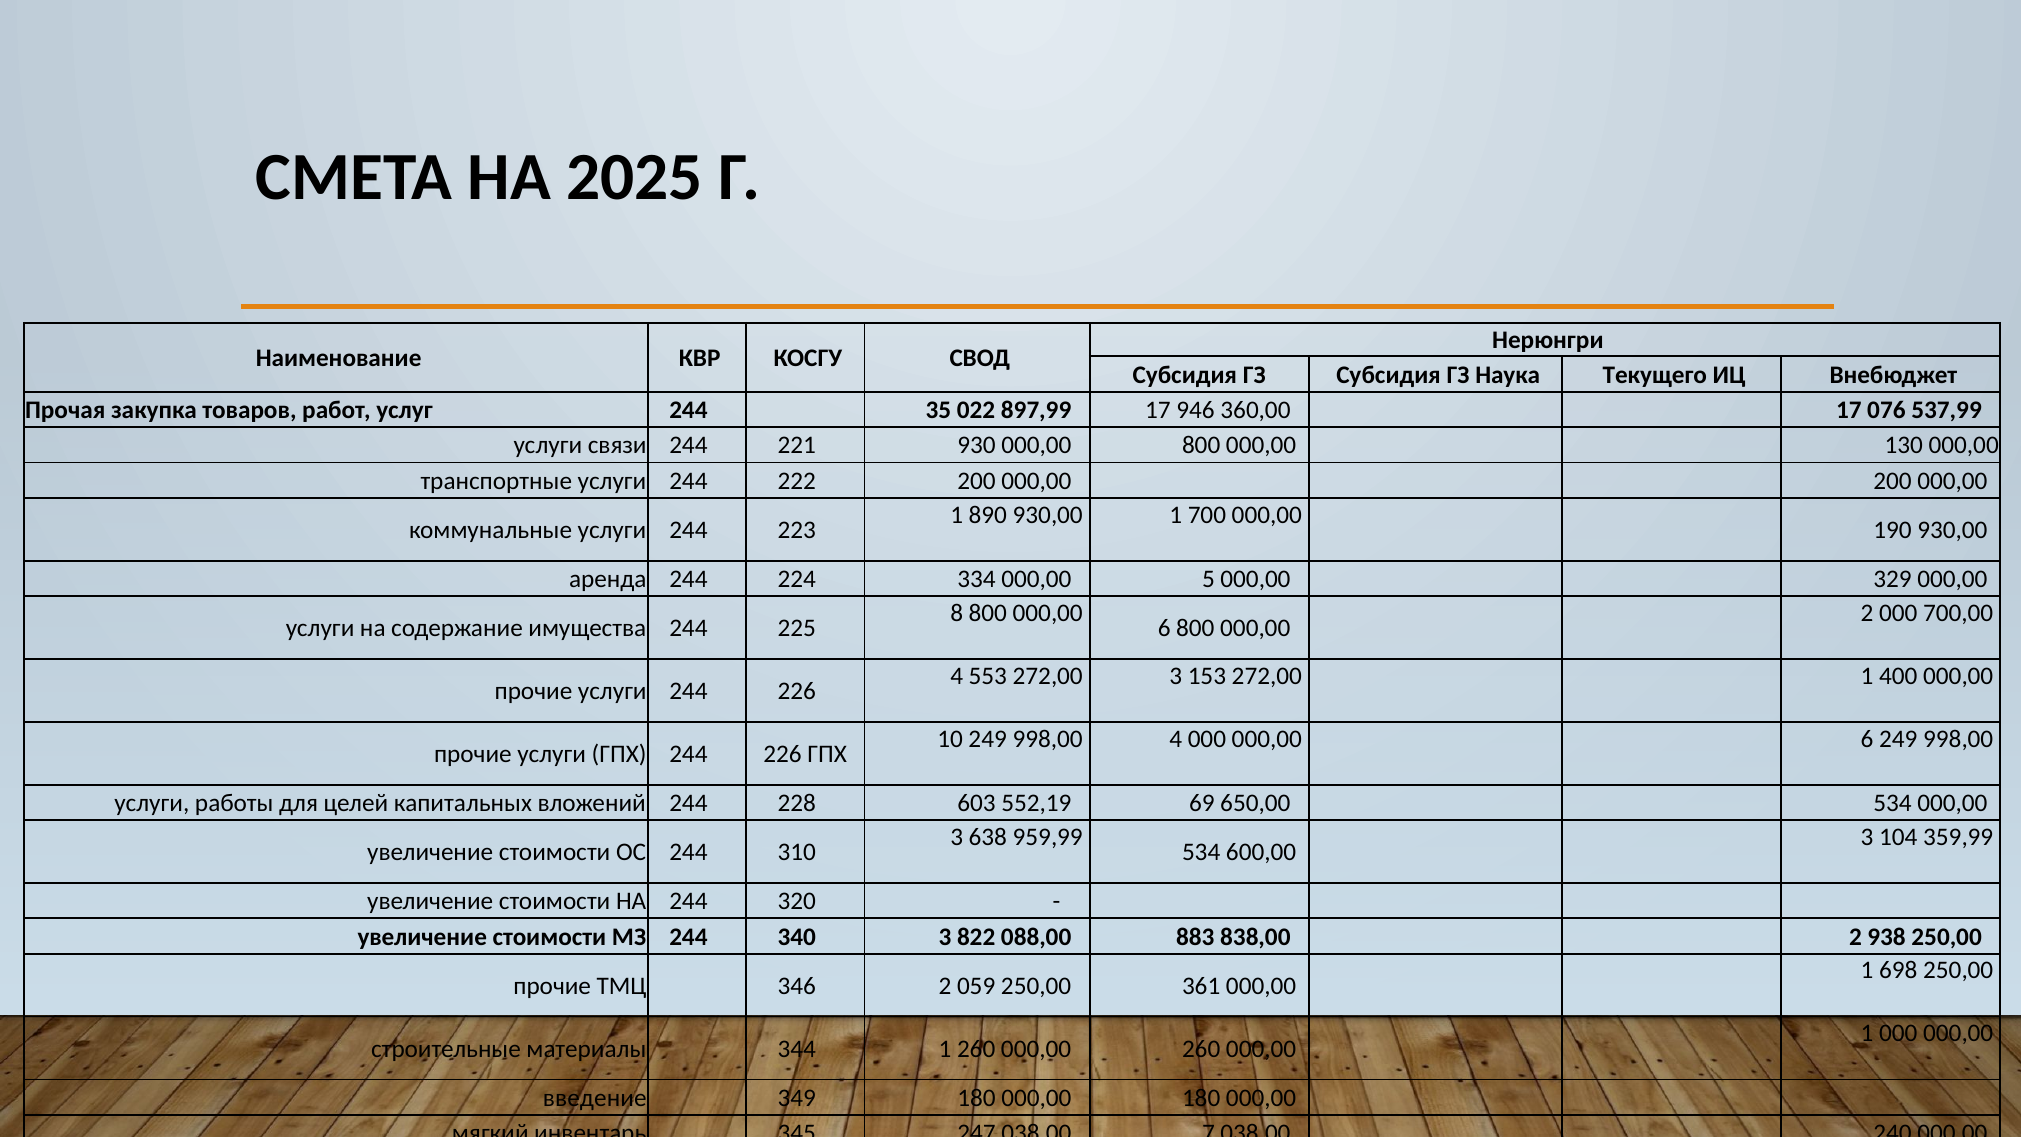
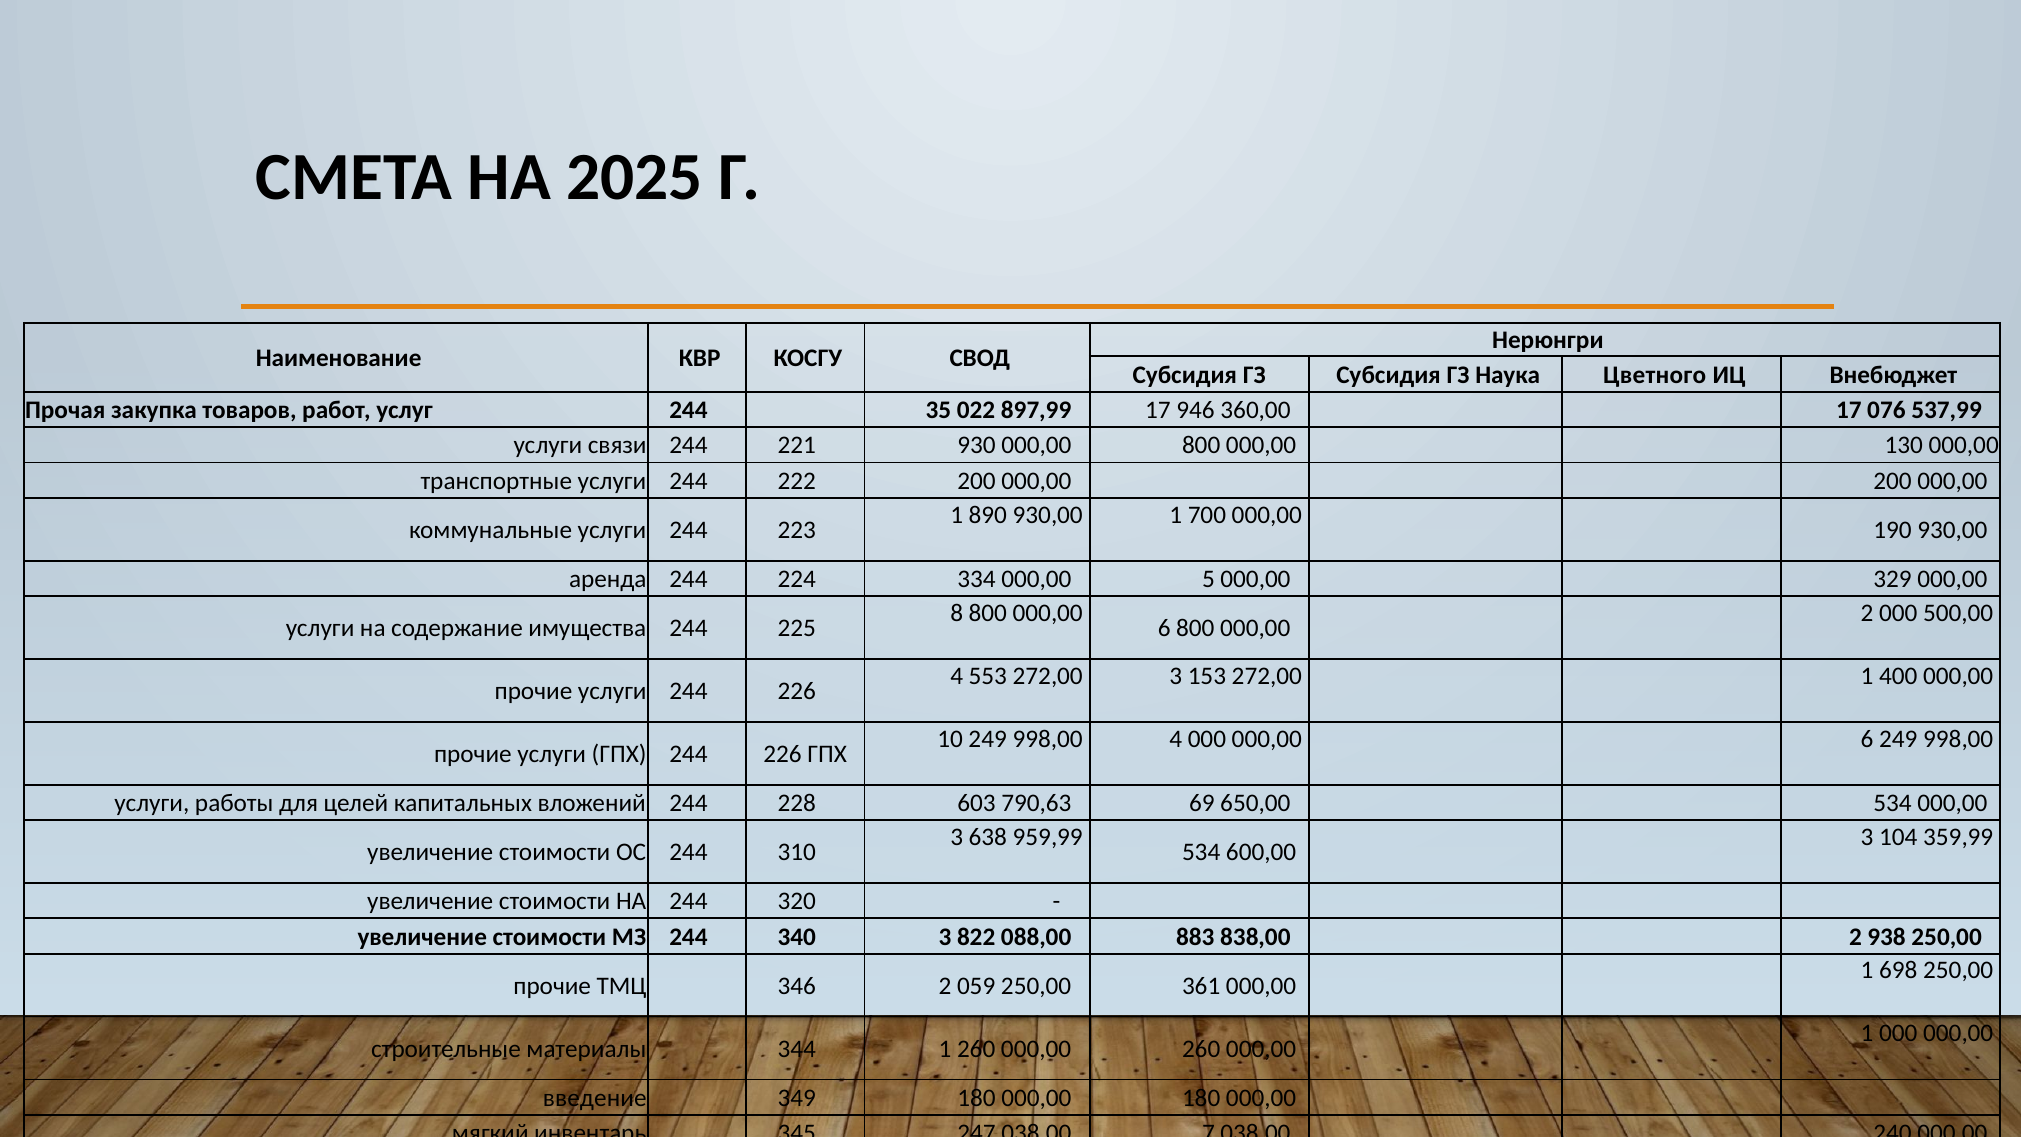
Текущего: Текущего -> Цветного
700,00: 700,00 -> 500,00
552,19: 552,19 -> 790,63
